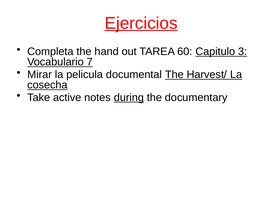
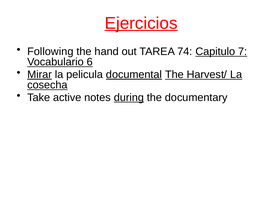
Completa: Completa -> Following
60: 60 -> 74
3: 3 -> 7
7: 7 -> 6
Mirar underline: none -> present
documental underline: none -> present
